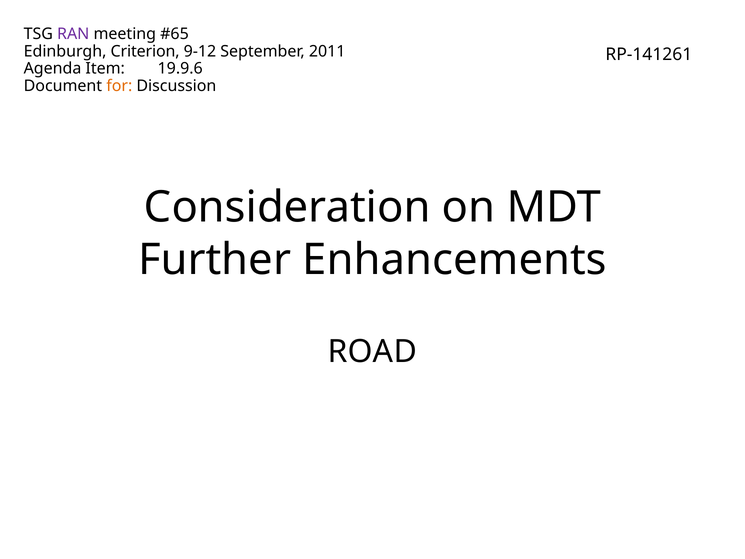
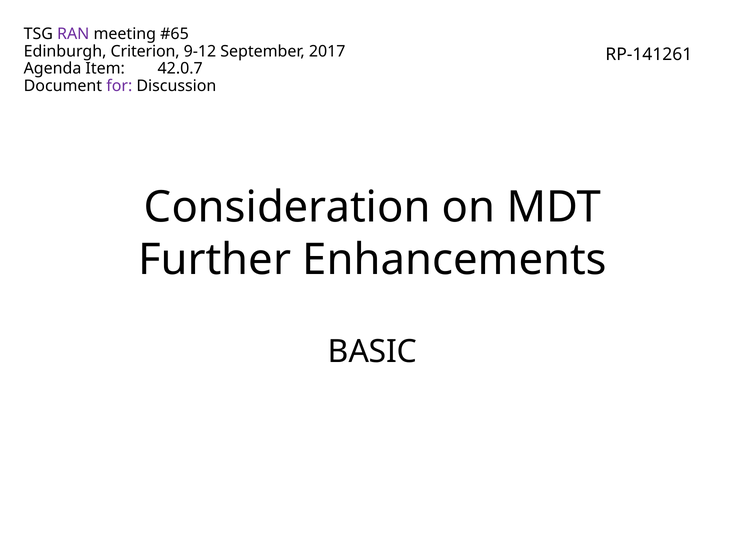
2011: 2011 -> 2017
19.9.6: 19.9.6 -> 42.0.7
for colour: orange -> purple
ROAD: ROAD -> BASIC
